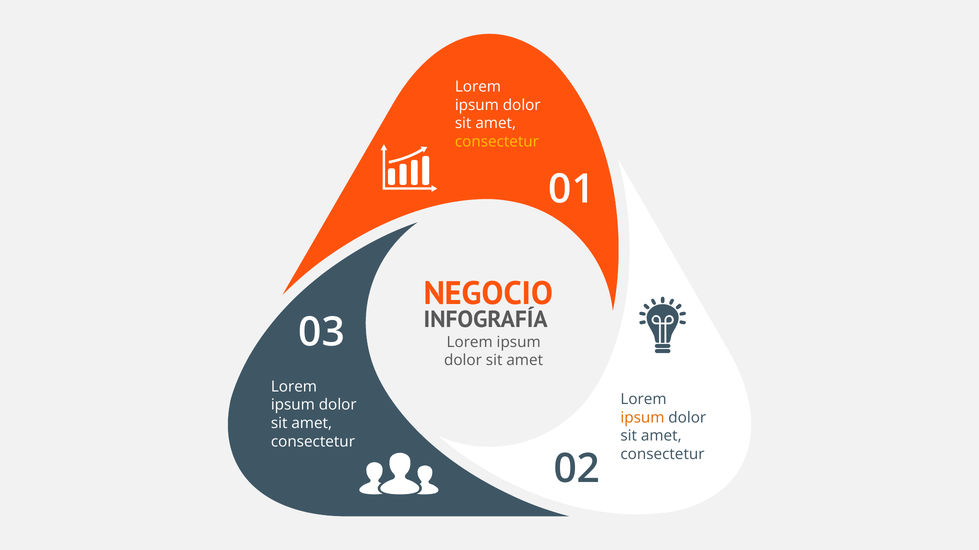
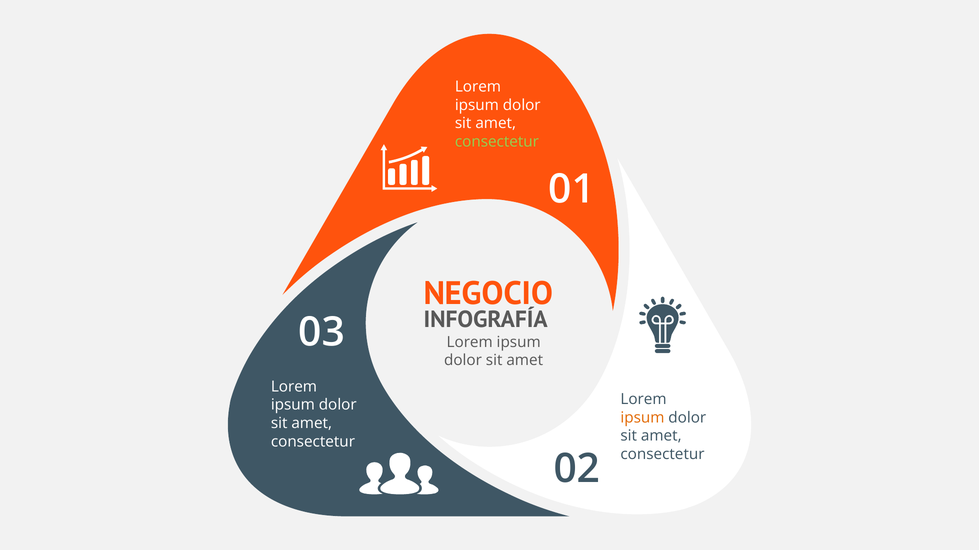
consectetur at (497, 142) colour: yellow -> light green
